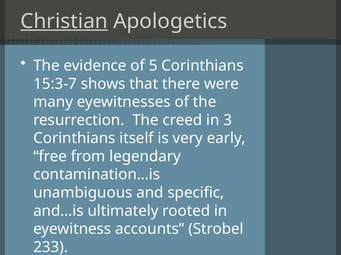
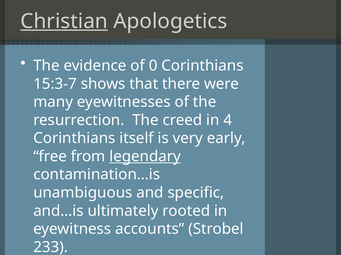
5: 5 -> 0
3: 3 -> 4
legendary underline: none -> present
